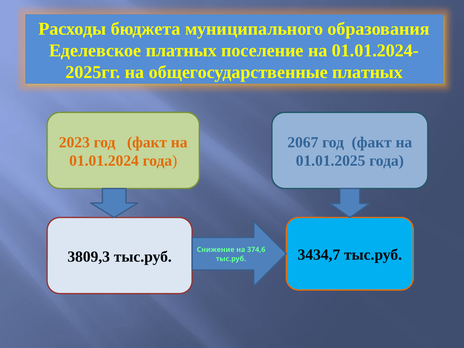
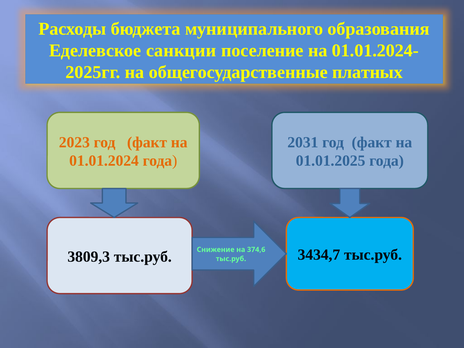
Еделевское платных: платных -> санкции
2067: 2067 -> 2031
